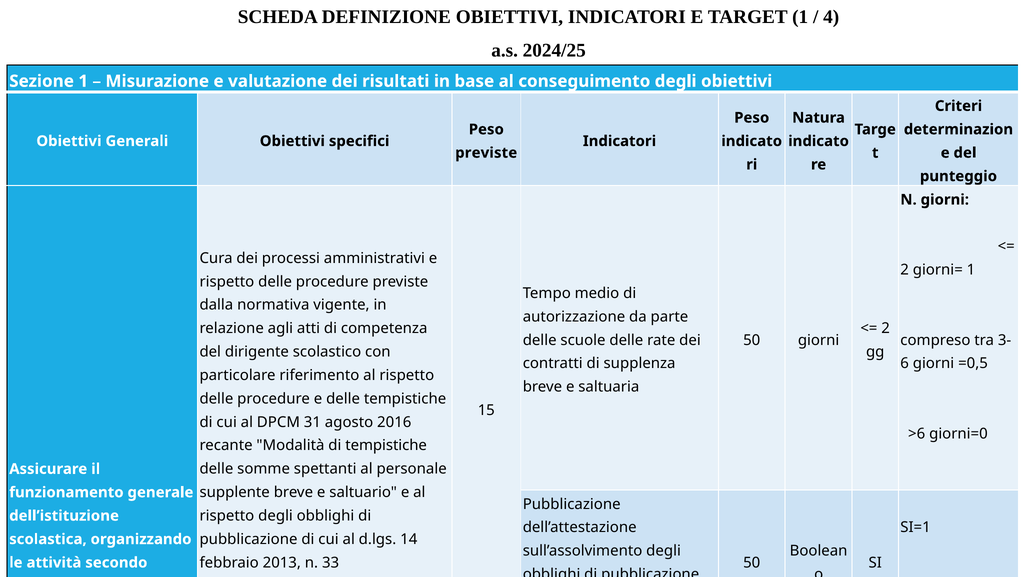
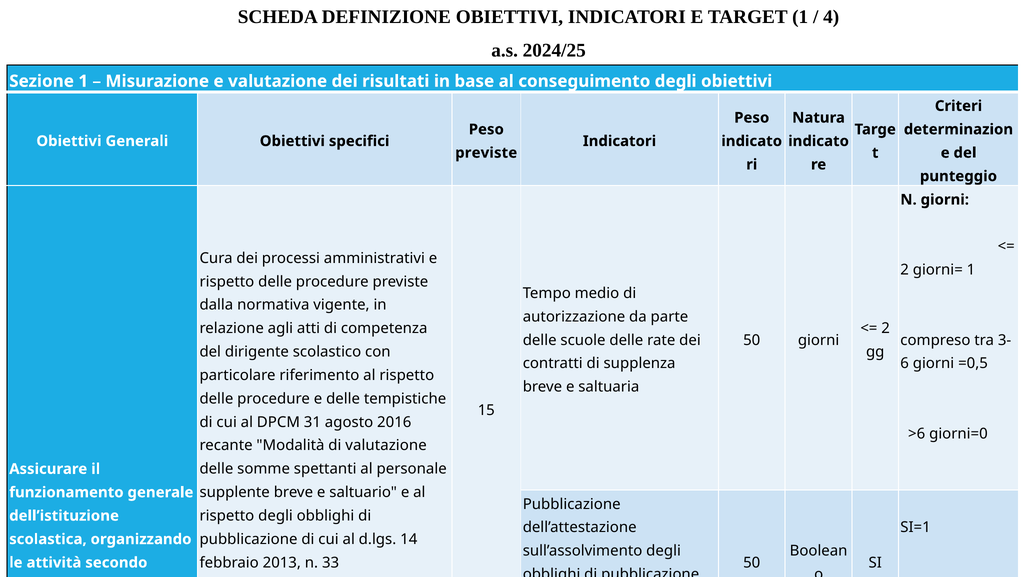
di tempistiche: tempistiche -> valutazione
